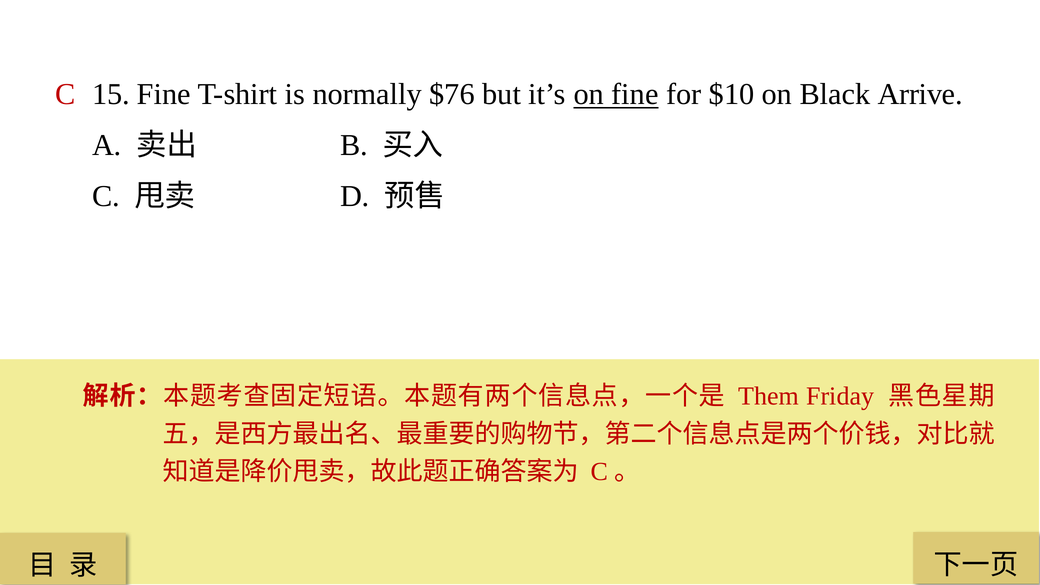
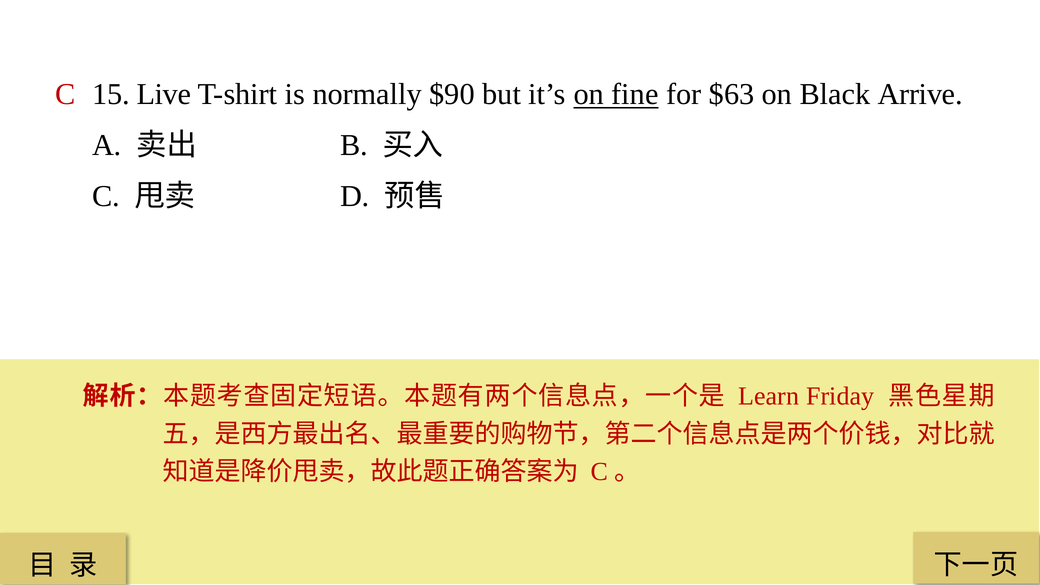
15 Fine: Fine -> Live
$76: $76 -> $90
$10: $10 -> $63
Them: Them -> Learn
